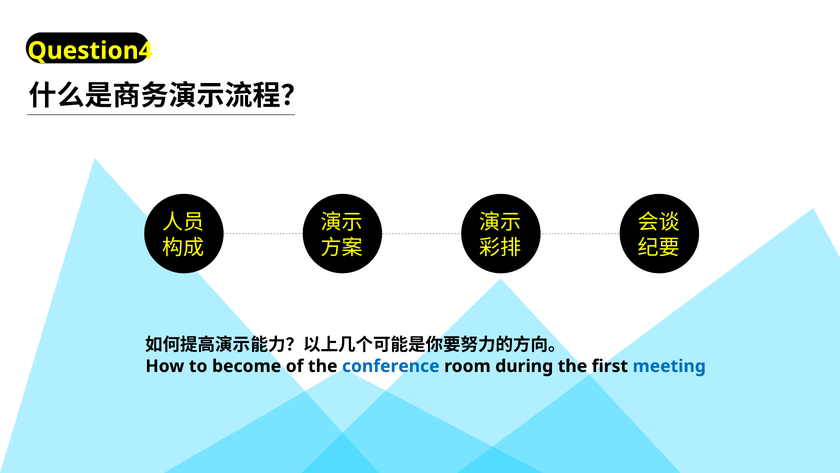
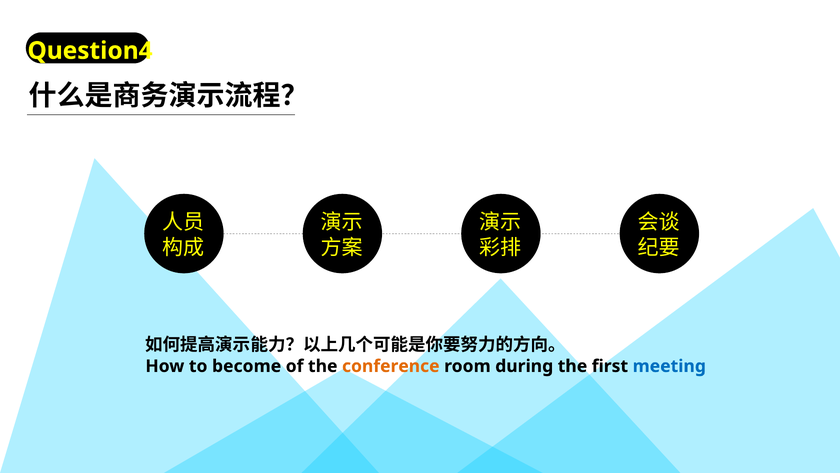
conference colour: blue -> orange
